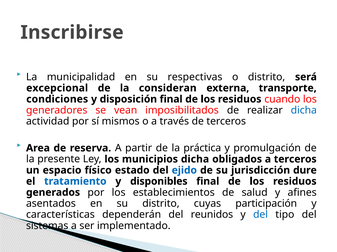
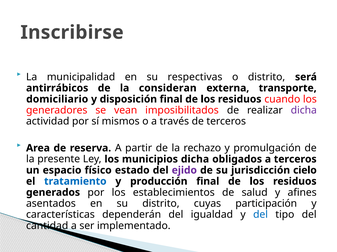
excepcional: excepcional -> antirrábicos
condiciones: condiciones -> domiciliario
dicha at (304, 111) colour: blue -> purple
práctica: práctica -> rechazo
ejido colour: blue -> purple
dure: dure -> cielo
disponibles: disponibles -> producción
reunidos: reunidos -> igualdad
sistemas: sistemas -> cantidad
